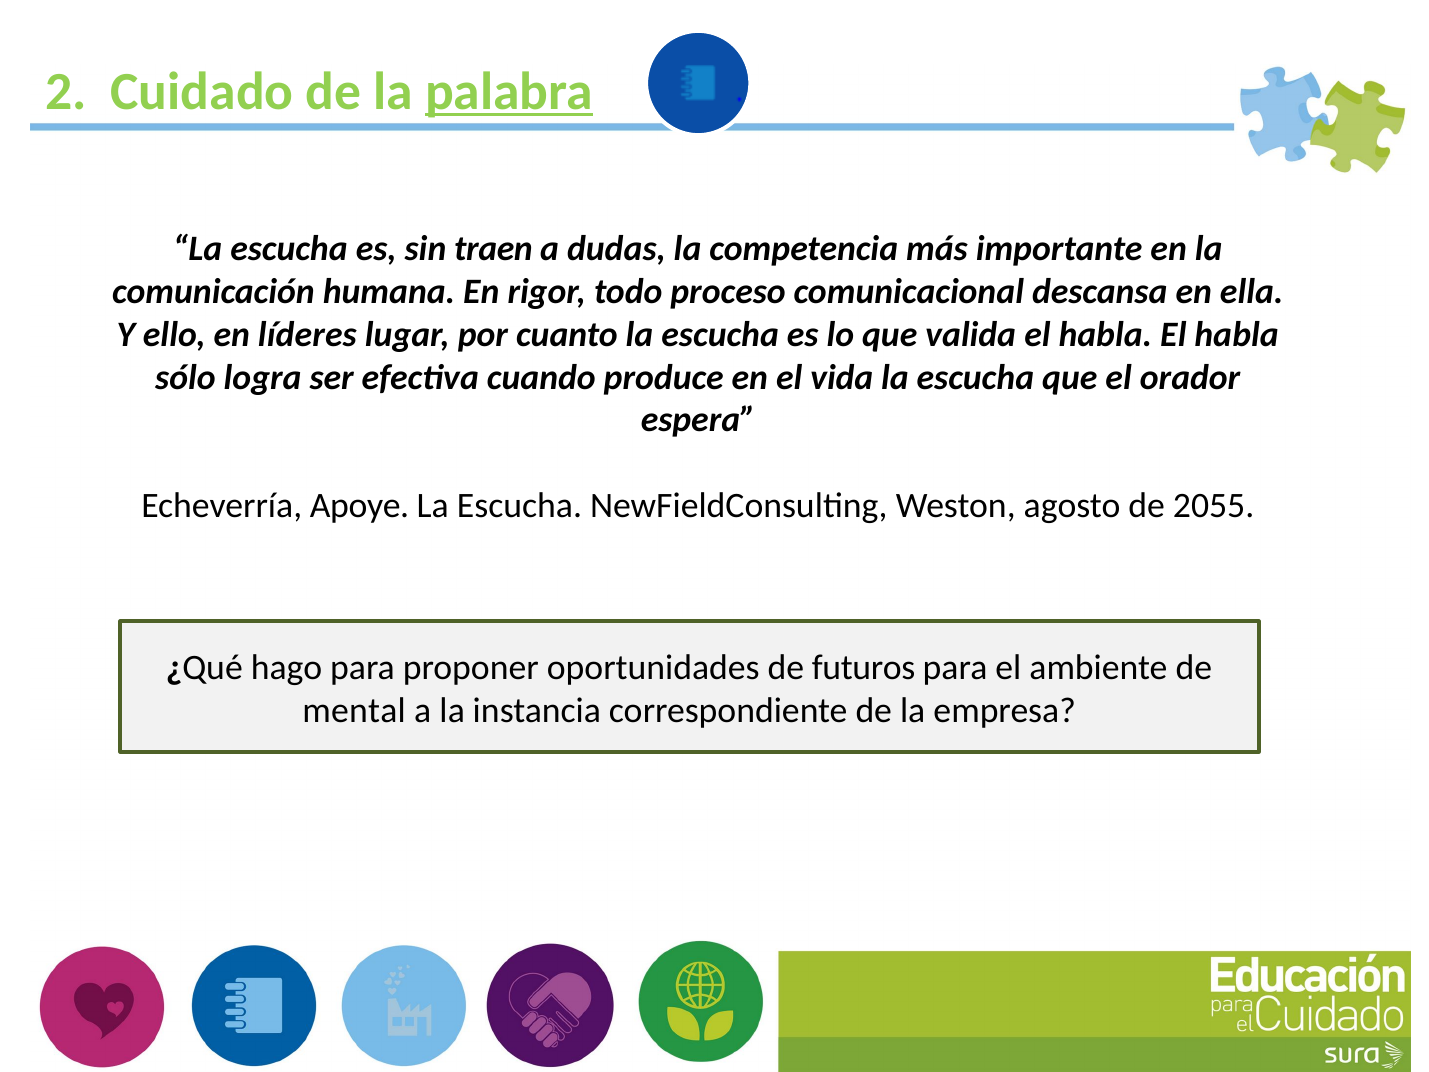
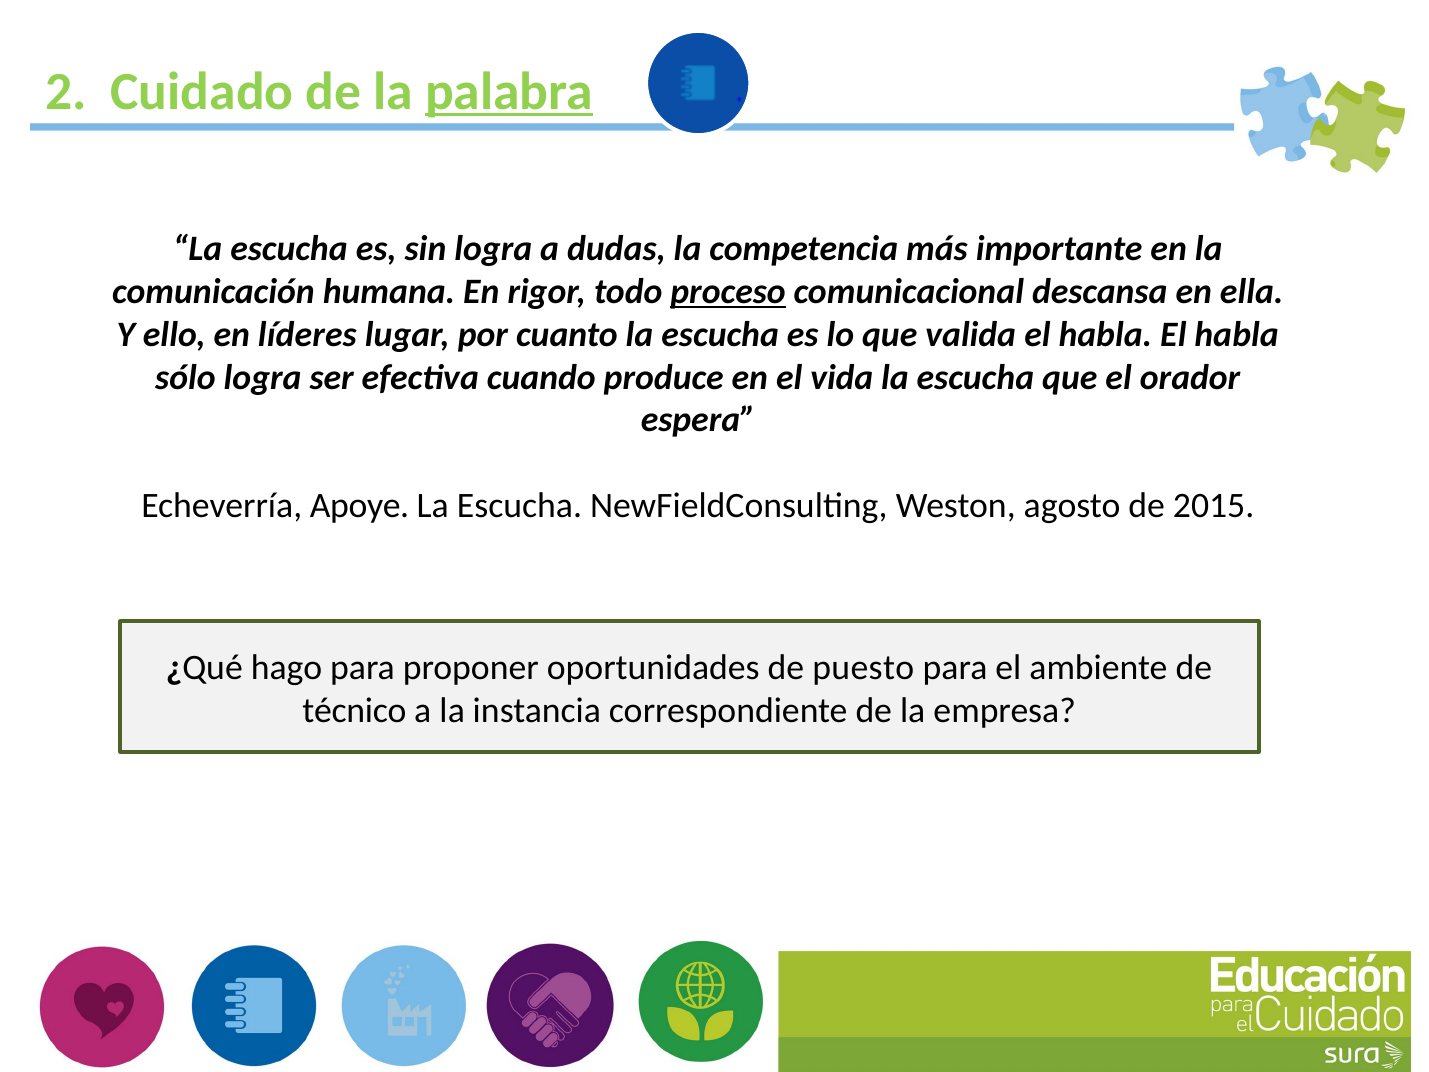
sin traen: traen -> logra
proceso underline: none -> present
2055: 2055 -> 2015
futuros: futuros -> puesto
mental: mental -> técnico
